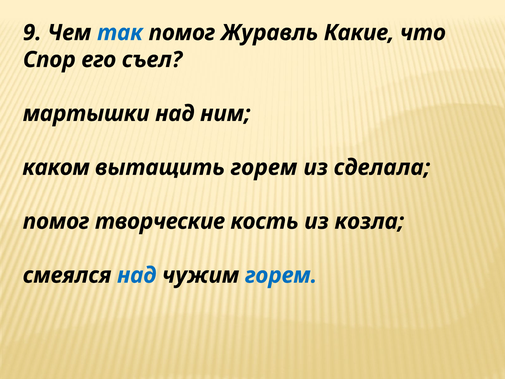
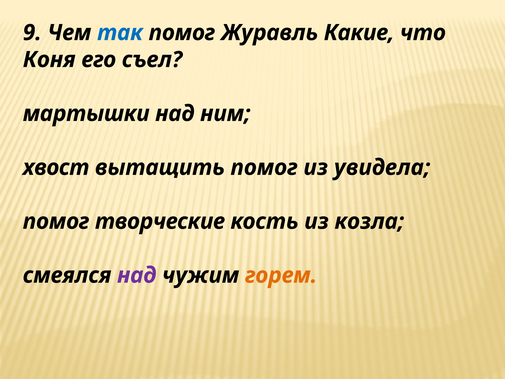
Спор: Спор -> Коня
каком: каком -> хвост
вытащить горем: горем -> помог
сделала: сделала -> увидела
над at (137, 275) colour: blue -> purple
горем at (281, 275) colour: blue -> orange
